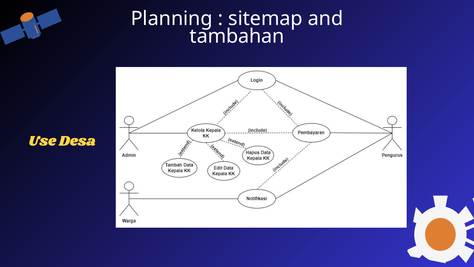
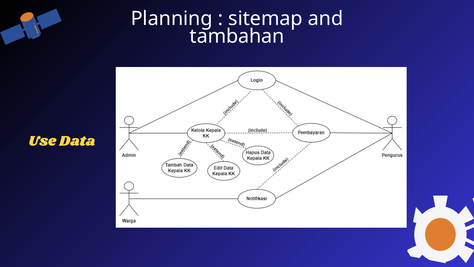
Desa: Desa -> Data
